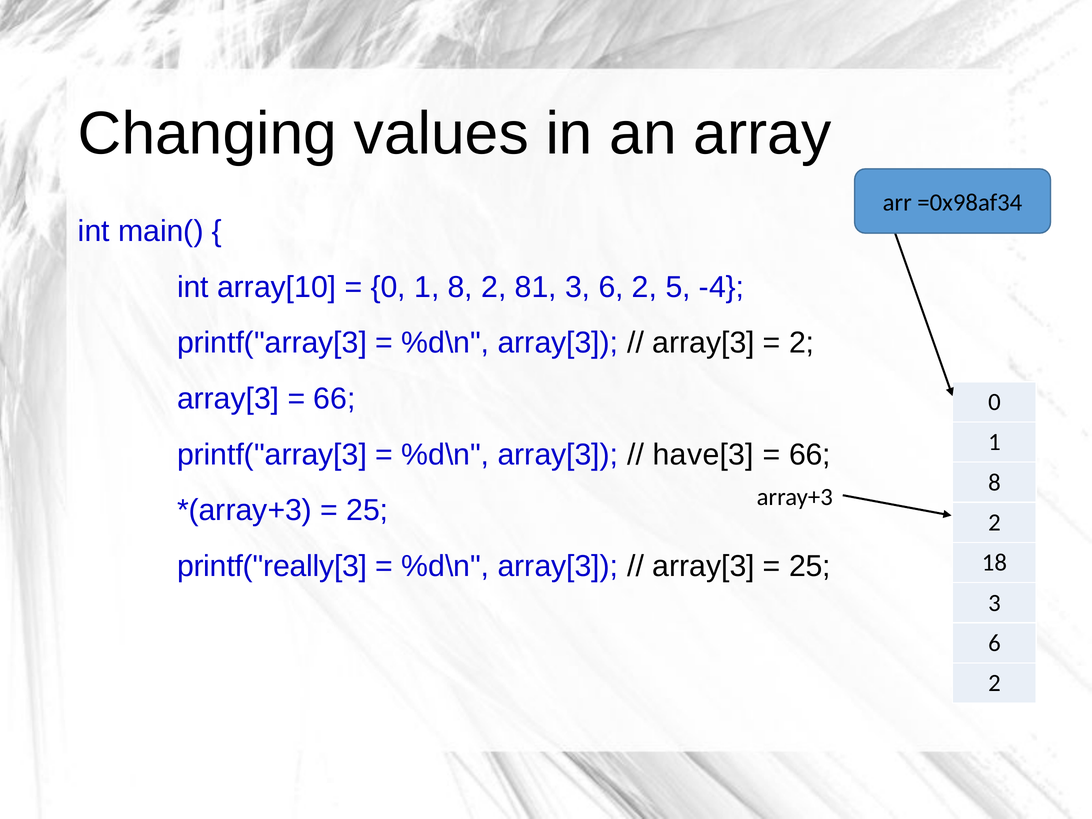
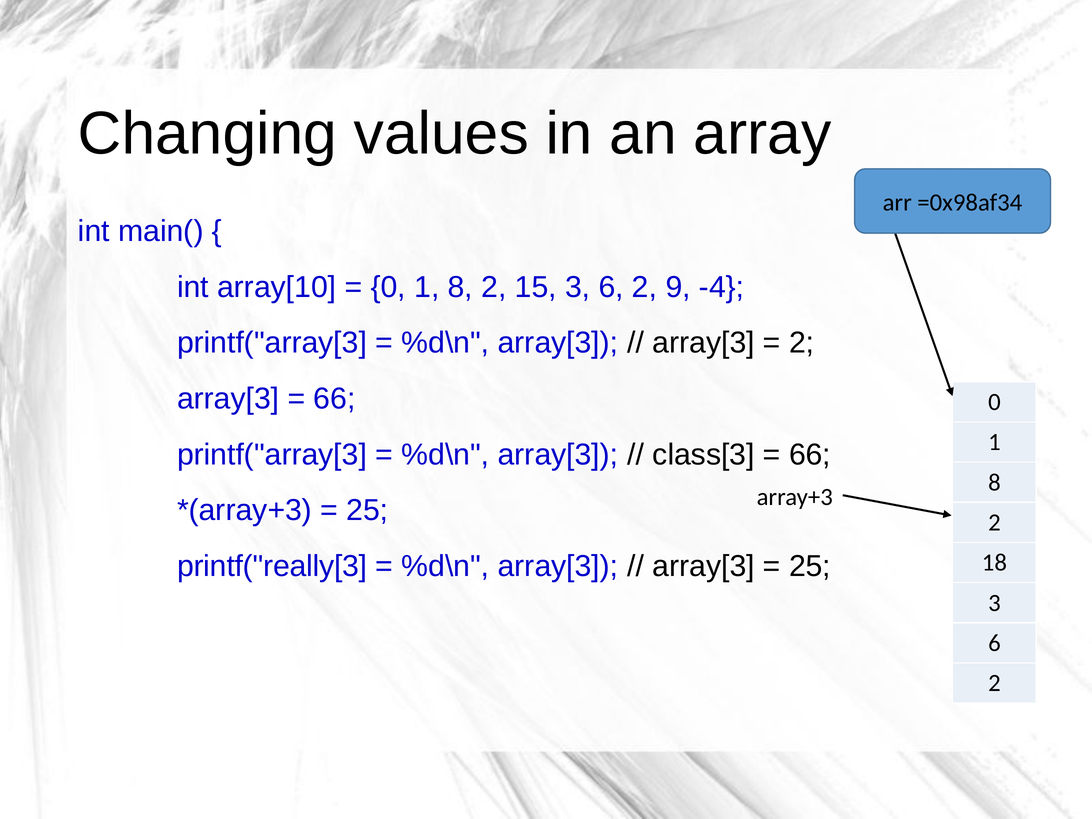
81: 81 -> 15
5: 5 -> 9
have[3: have[3 -> class[3
